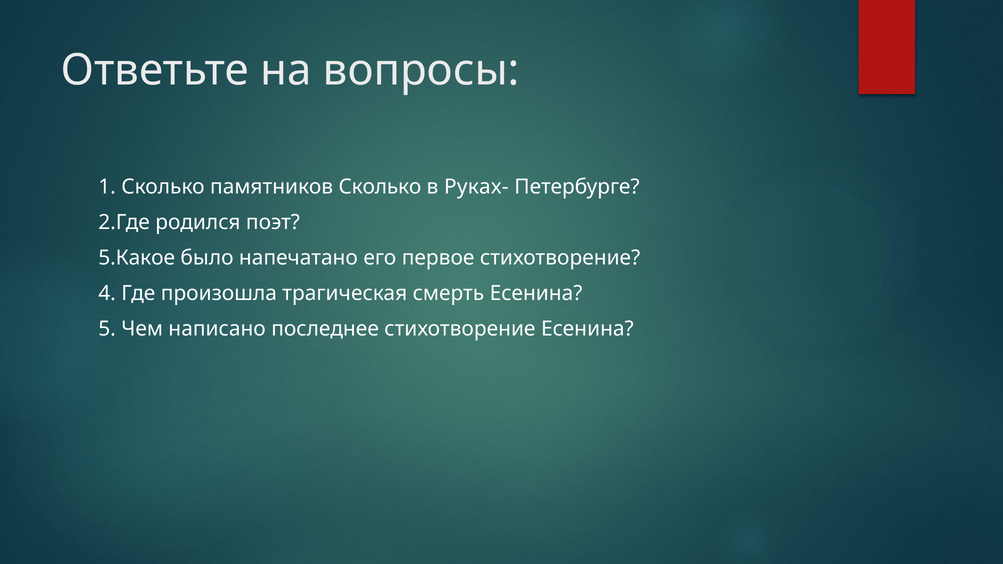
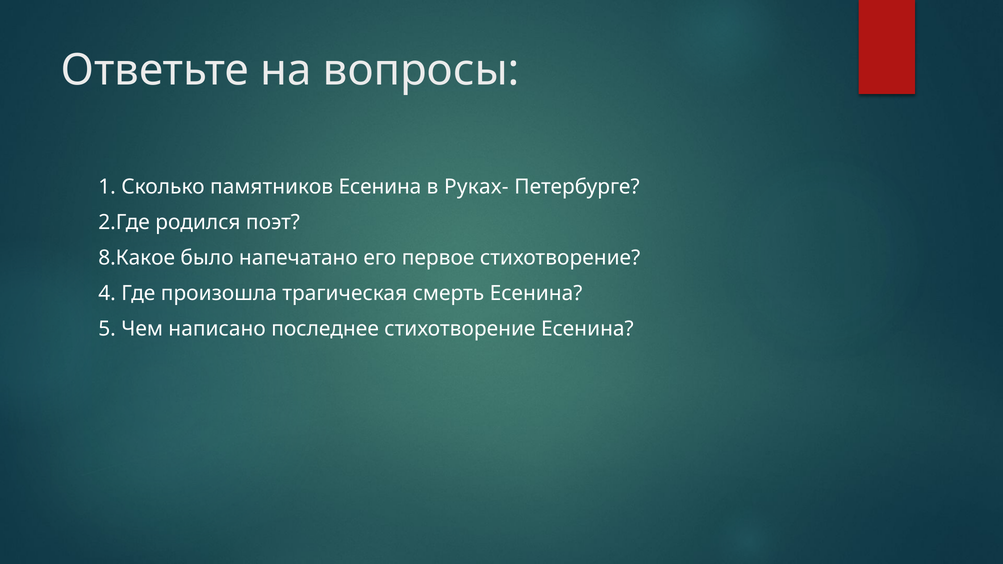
памятников Сколько: Сколько -> Есенина
5.Какое: 5.Какое -> 8.Какое
